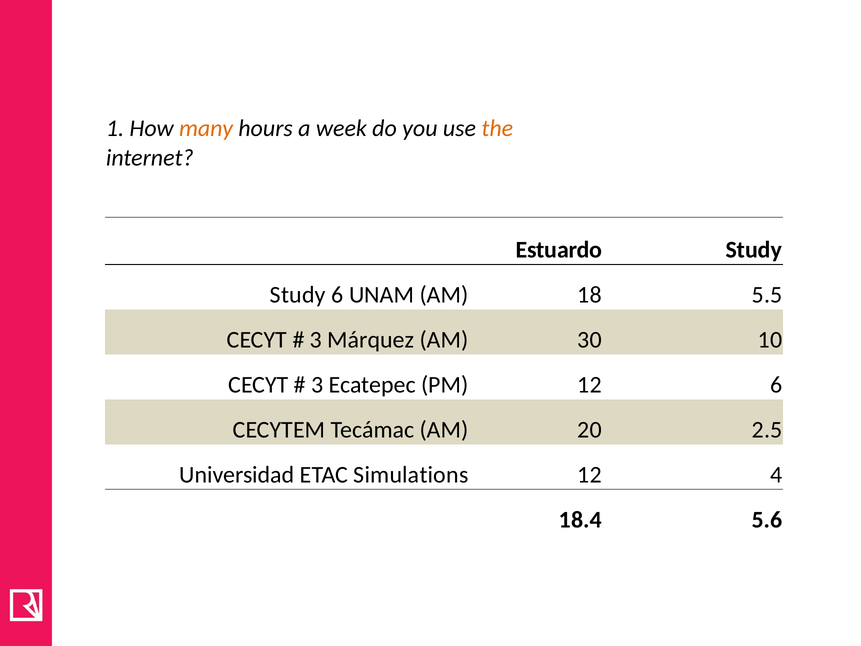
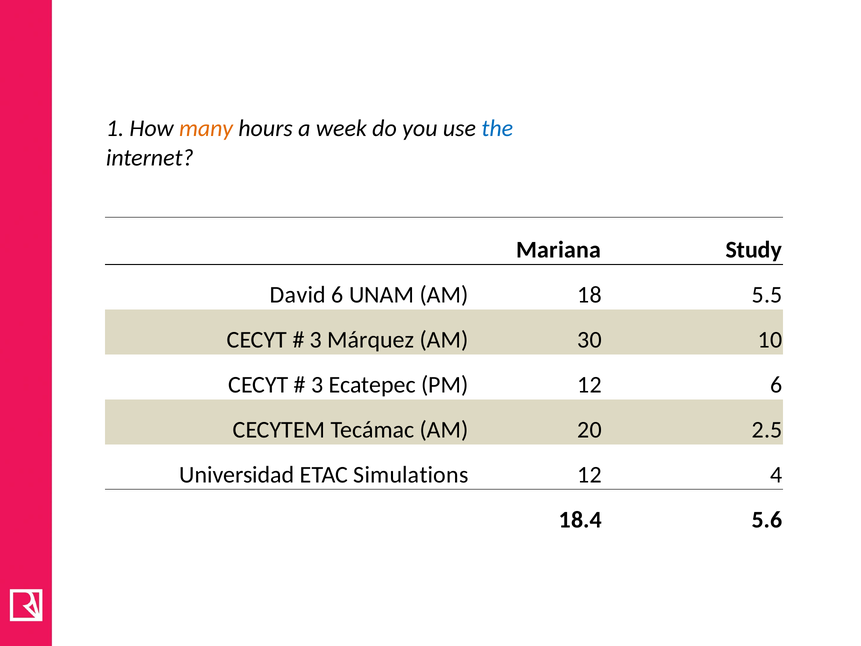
the colour: orange -> blue
Estuardo: Estuardo -> Mariana
Study at (298, 295): Study -> David
